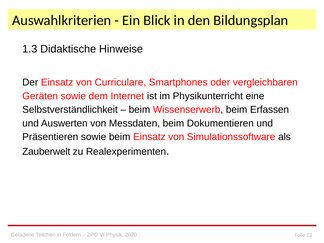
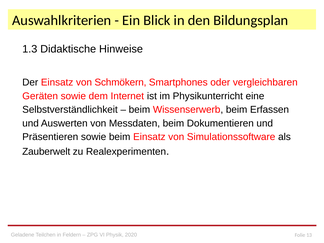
Curriculare: Curriculare -> Schmökern
